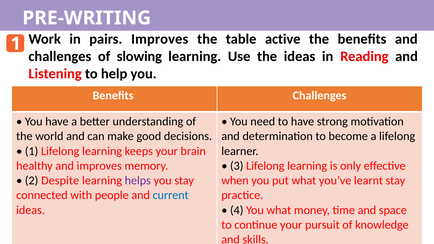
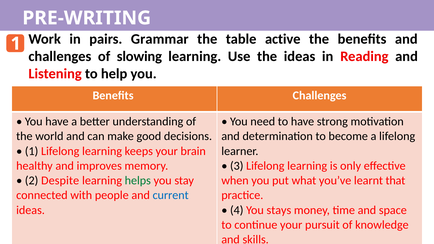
pairs Improves: Improves -> Grammar
helps colour: purple -> green
learnt stay: stay -> that
You what: what -> stays
